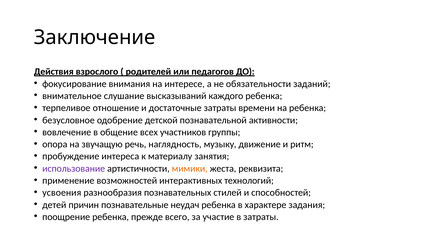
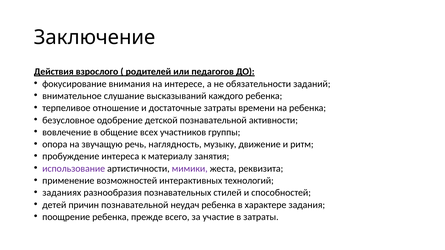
мимики colour: orange -> purple
усвоения: усвоения -> заданиях
причин познавательные: познавательные -> познавательной
